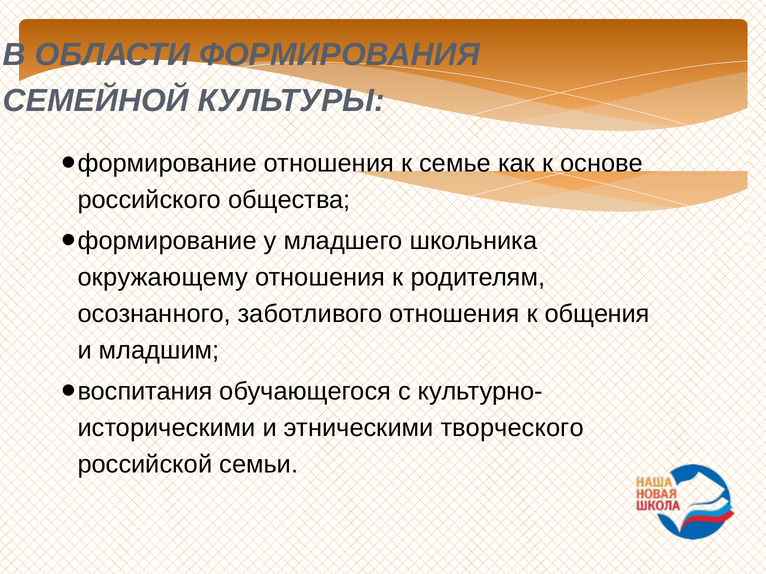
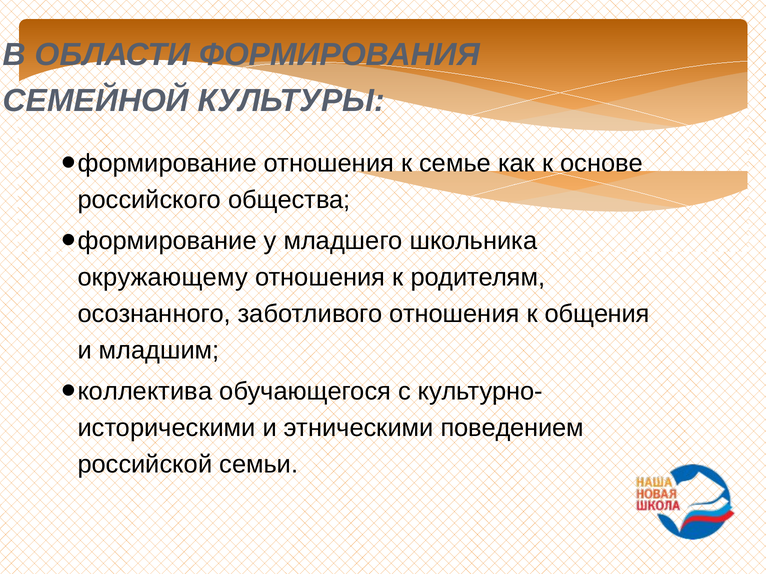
воспитания: воспитания -> коллектива
творческого: творческого -> поведением
